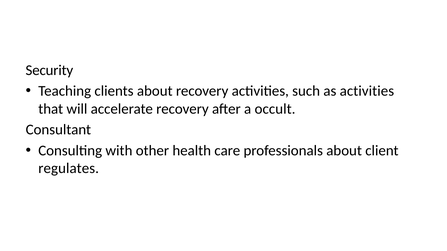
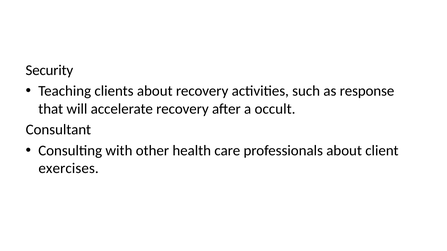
as activities: activities -> response
regulates: regulates -> exercises
